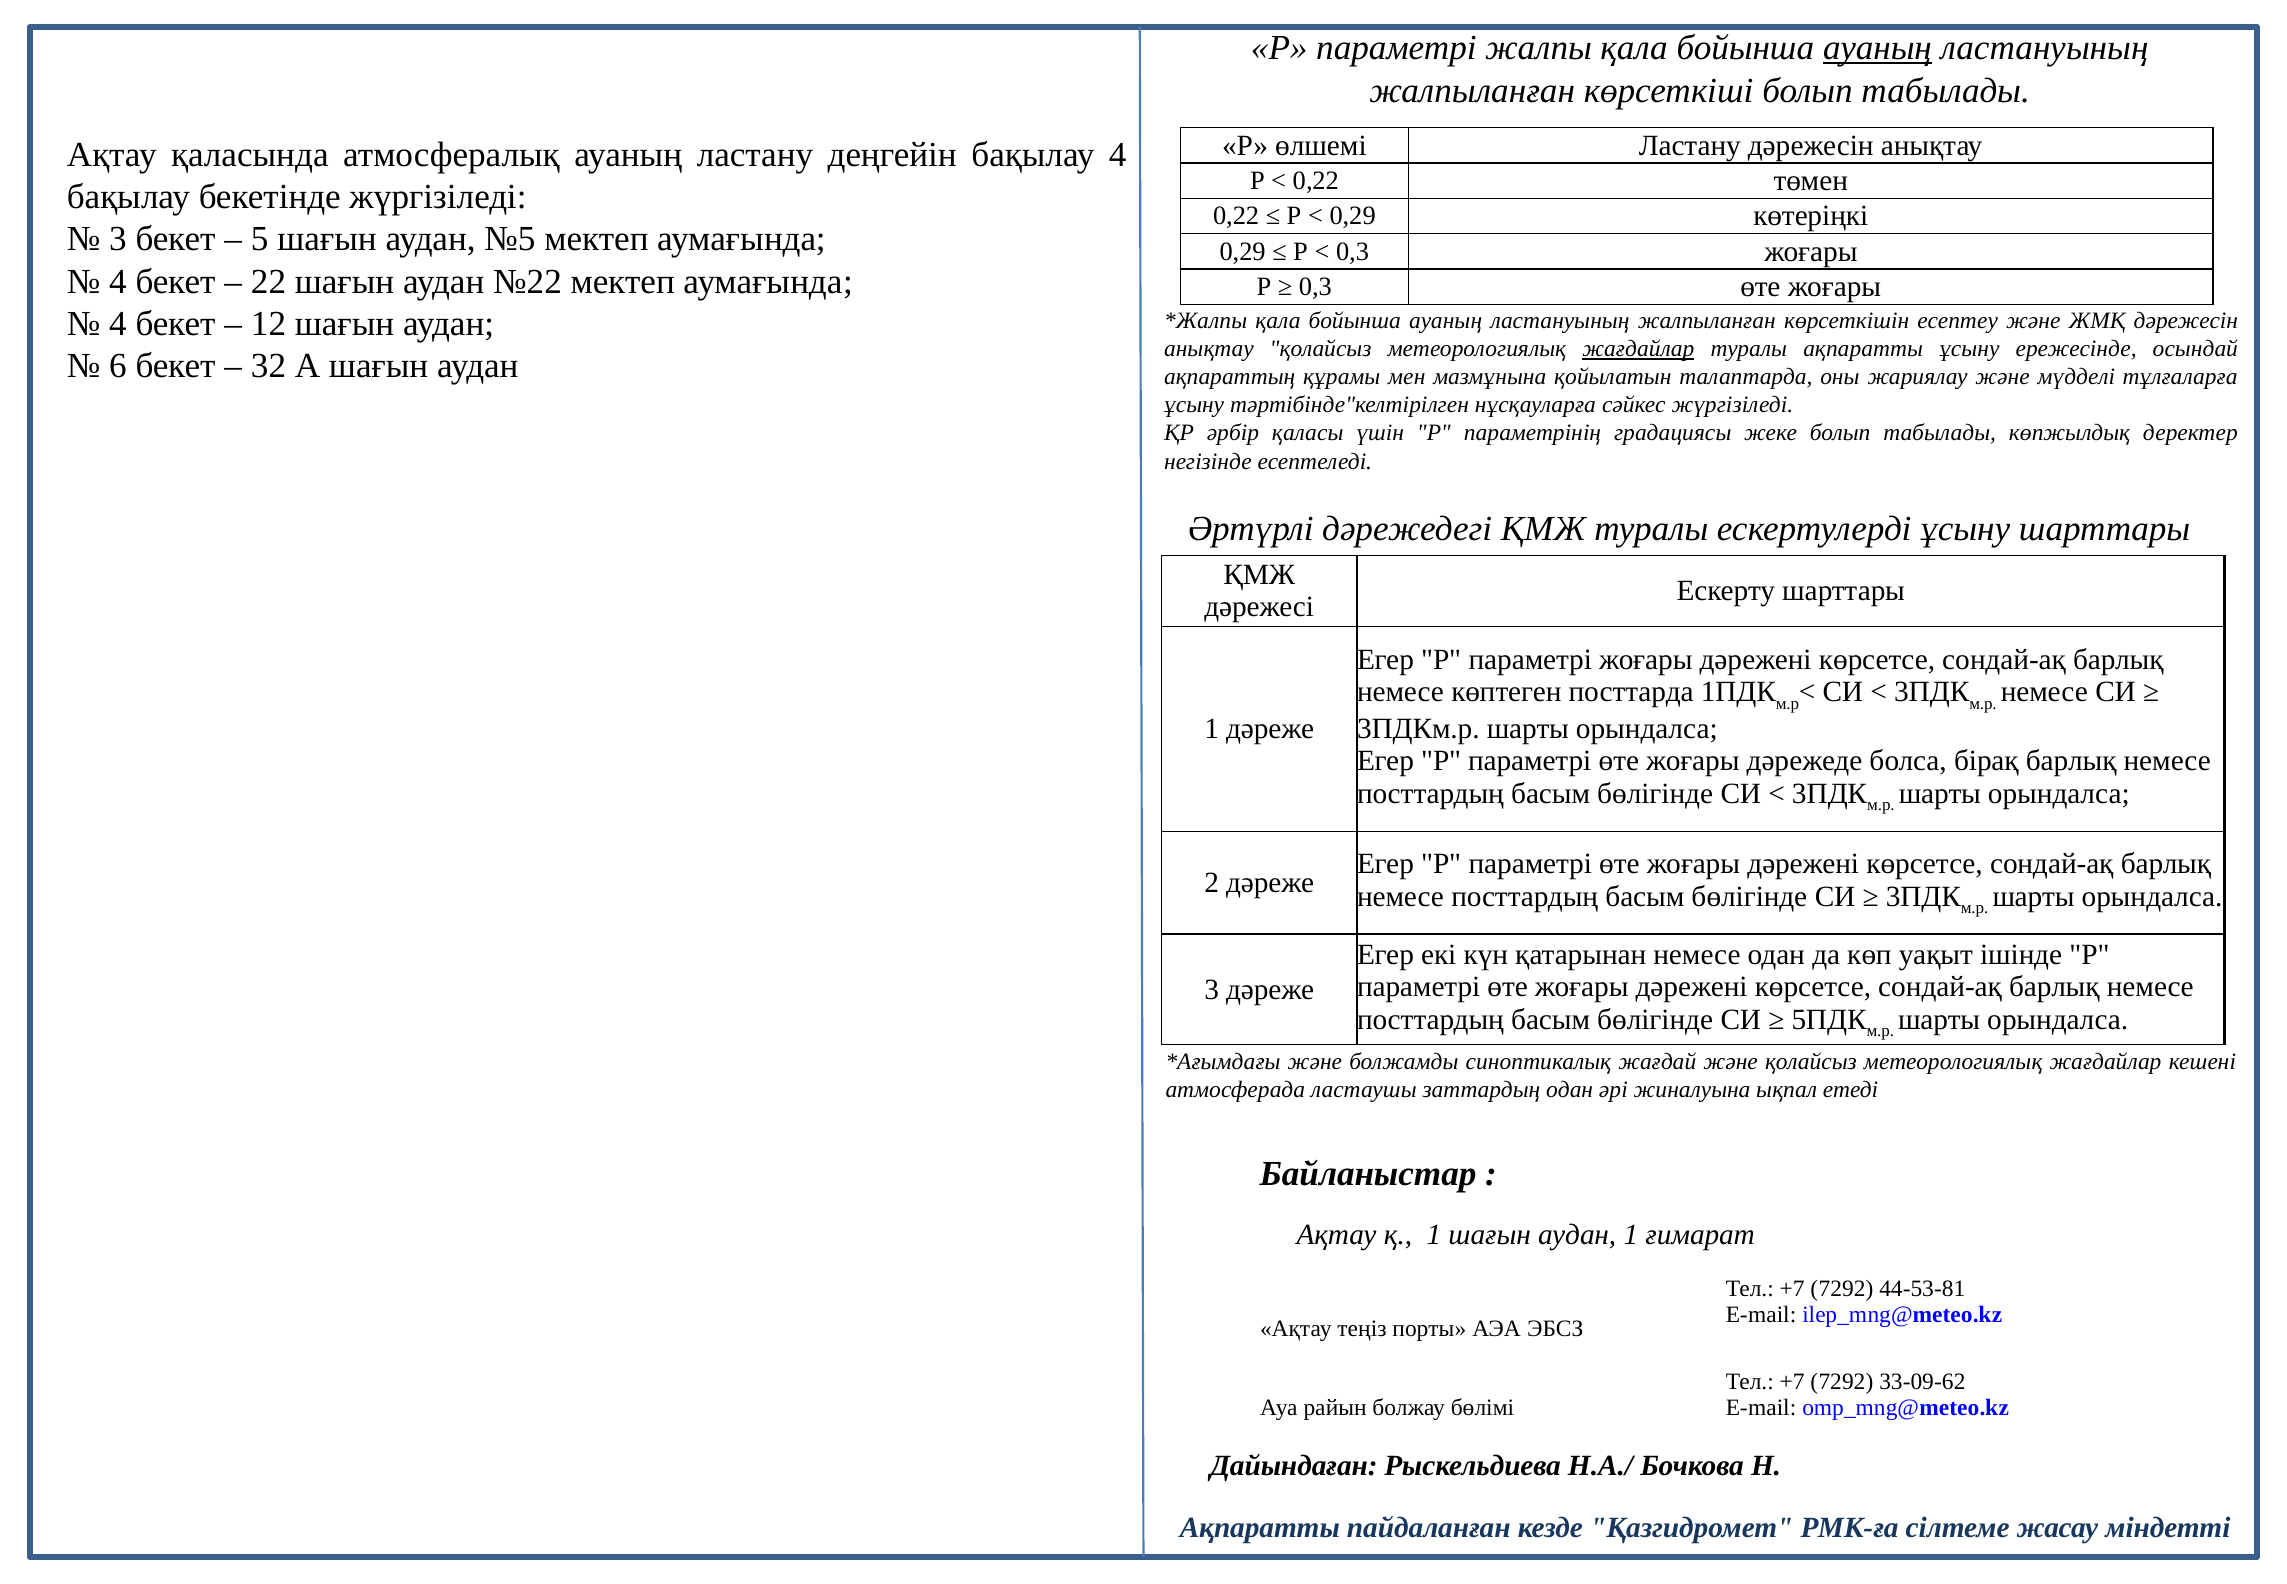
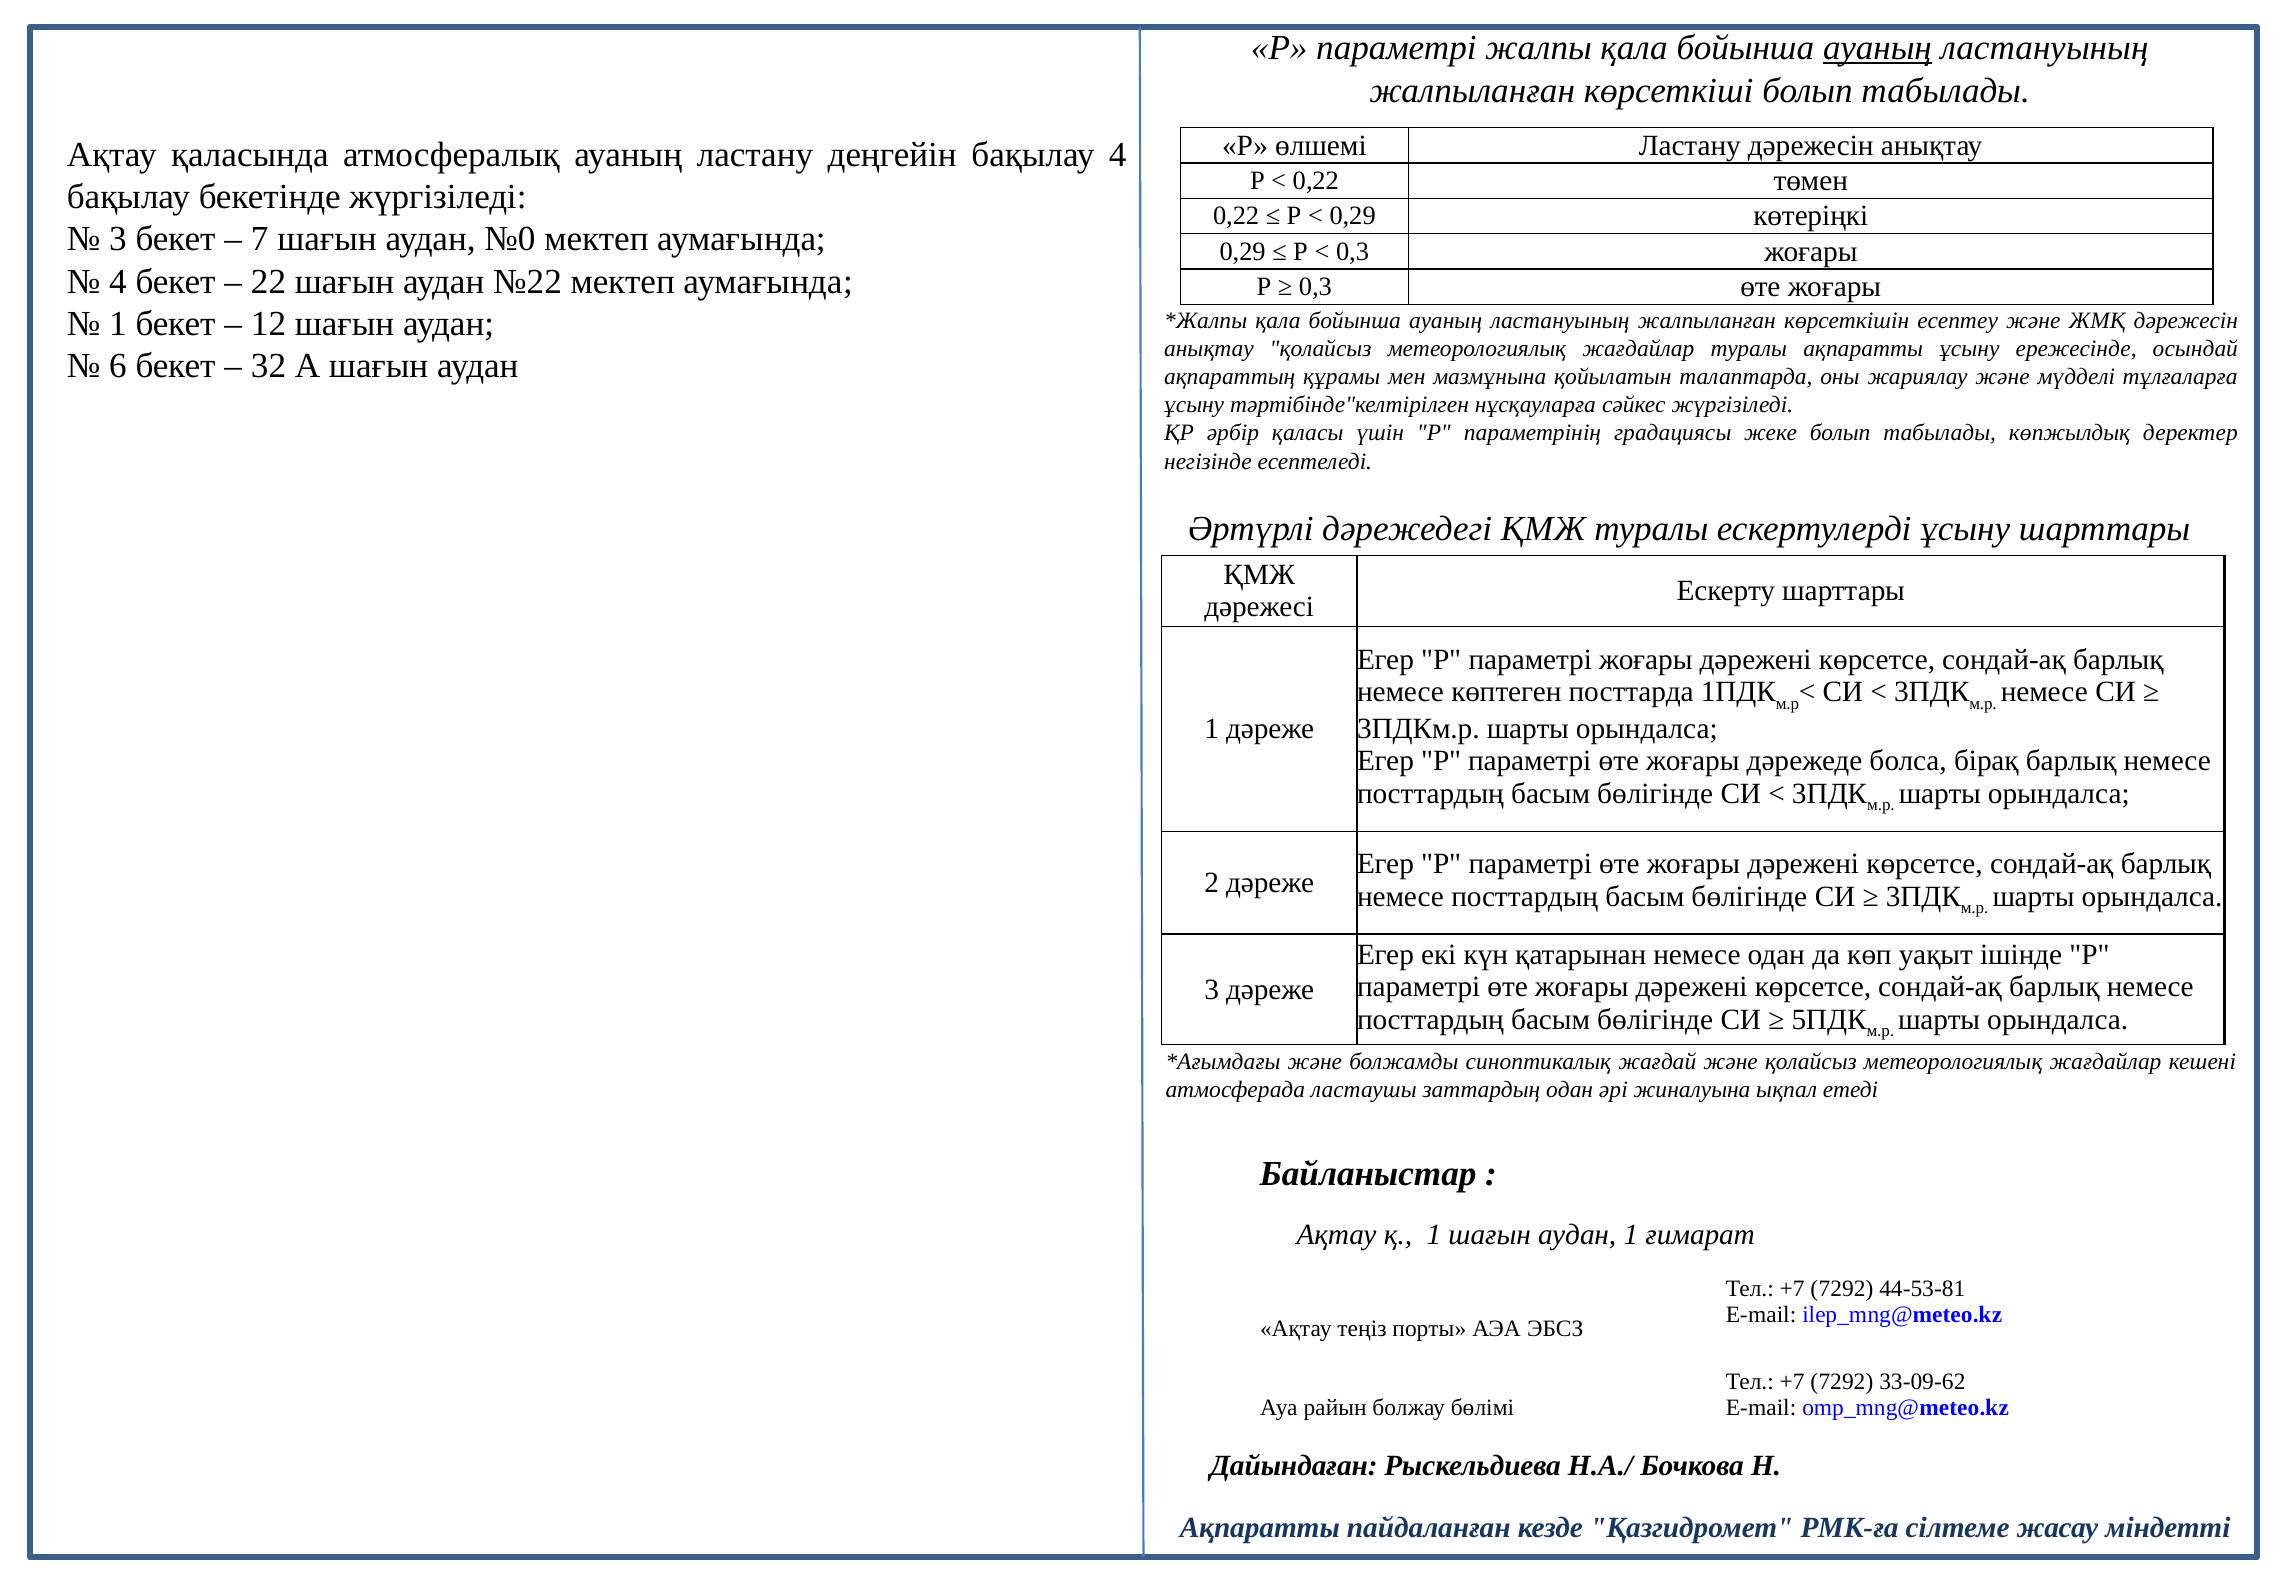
5: 5 -> 7
№5: №5 -> №0
4 at (118, 324): 4 -> 1
жағдайлар at (1638, 349) underline: present -> none
